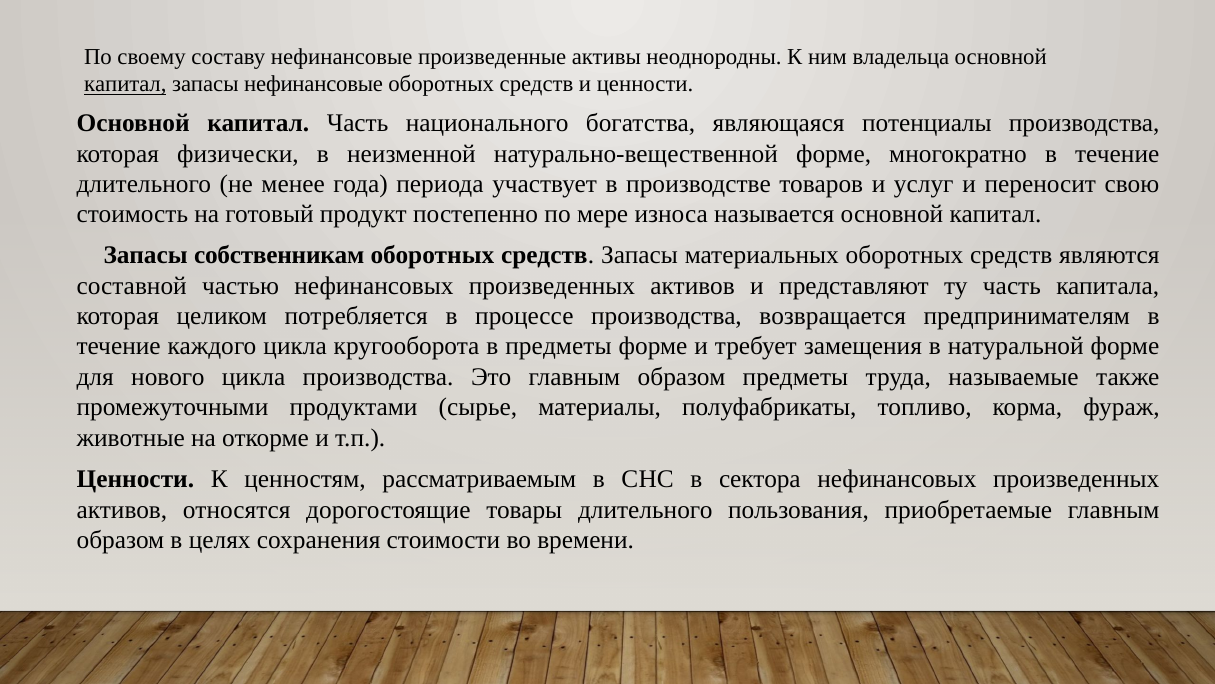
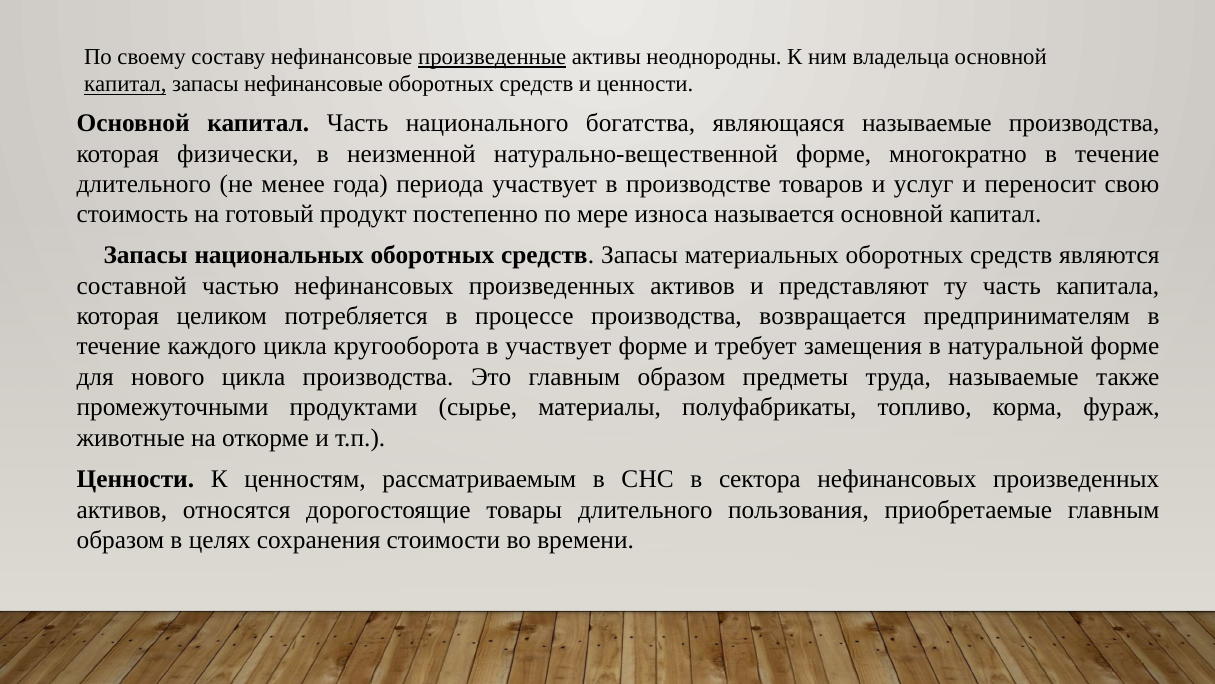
произведенные underline: none -> present
являющаяся потенциалы: потенциалы -> называемые
собственникам: собственникам -> национальных
в предметы: предметы -> участвует
